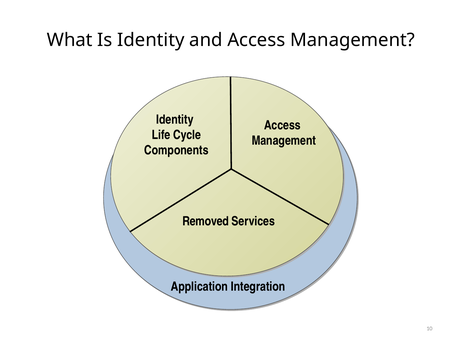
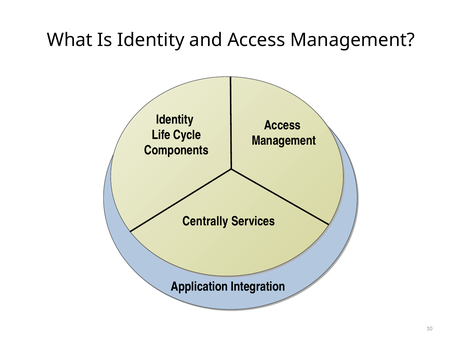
Removed: Removed -> Centrally
